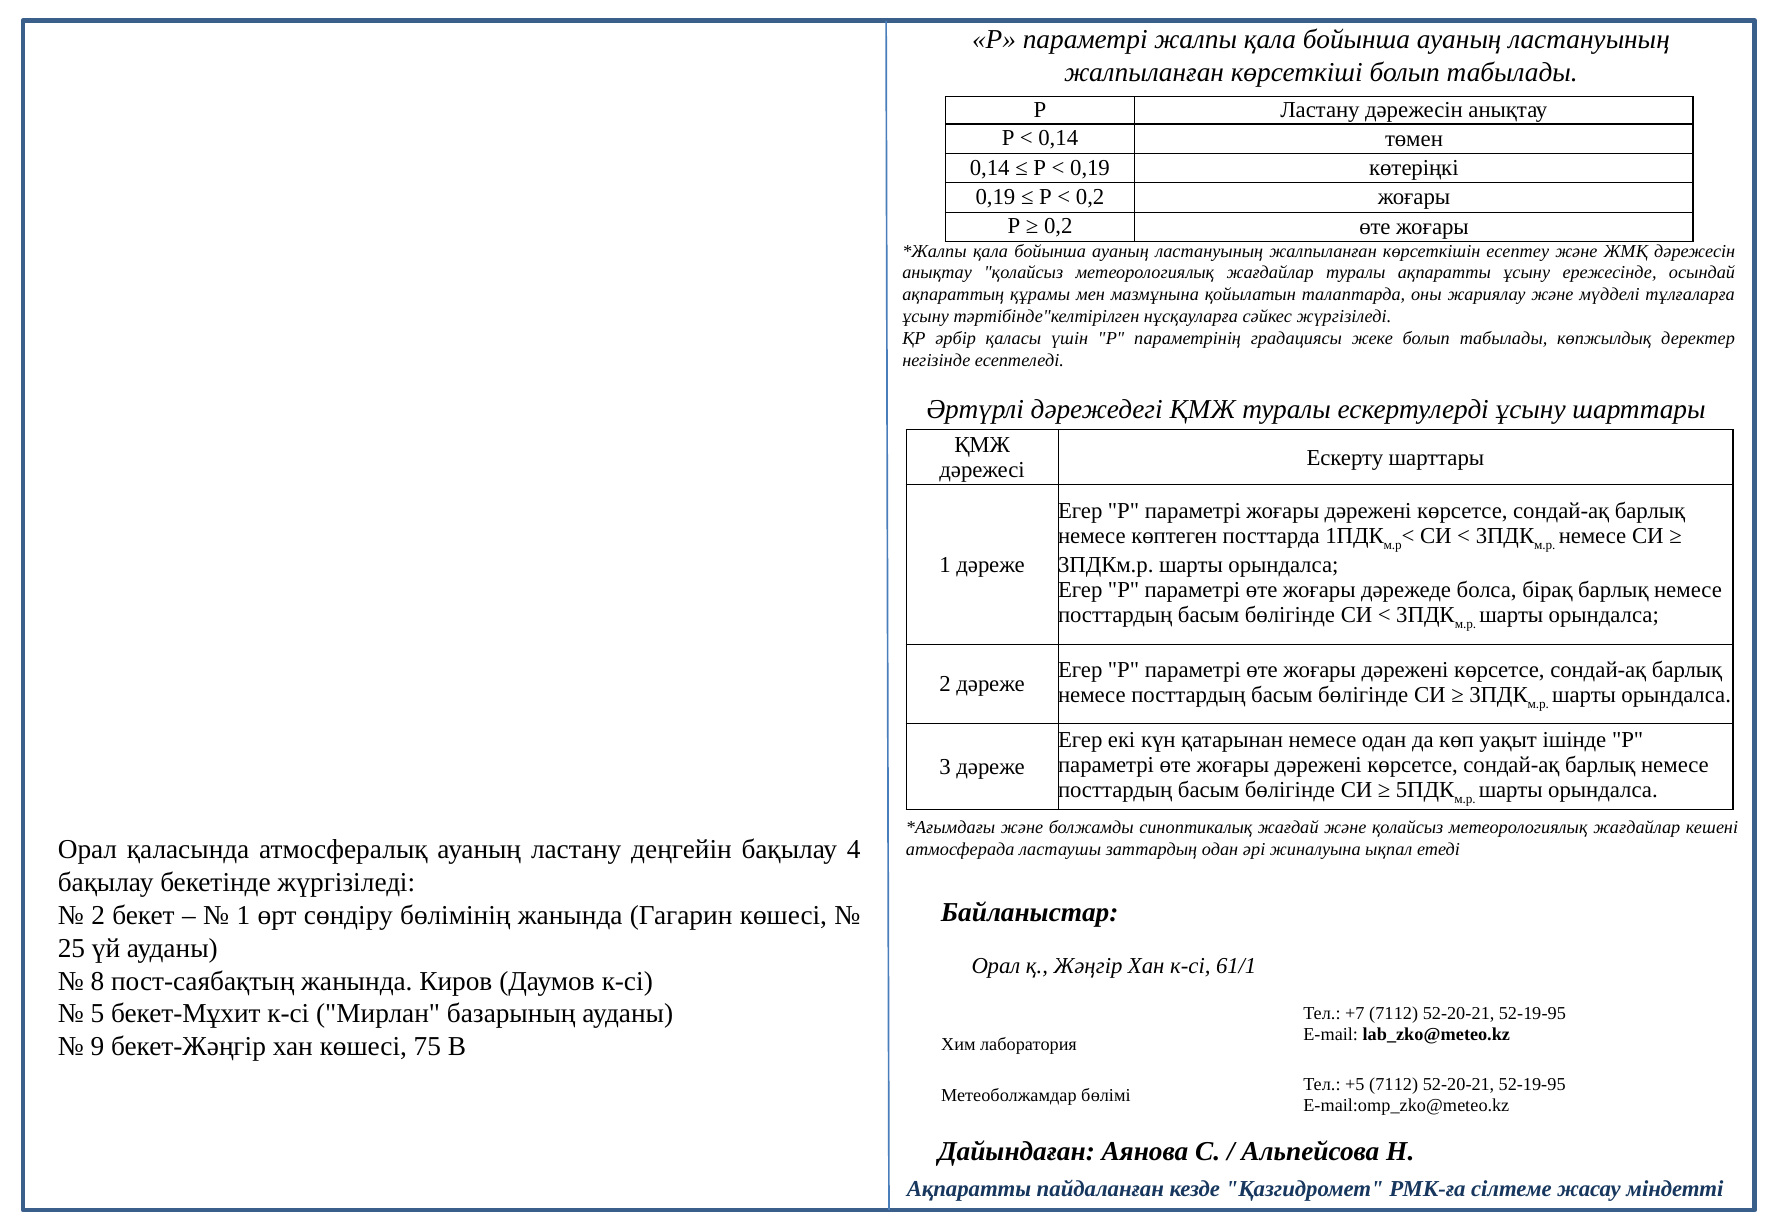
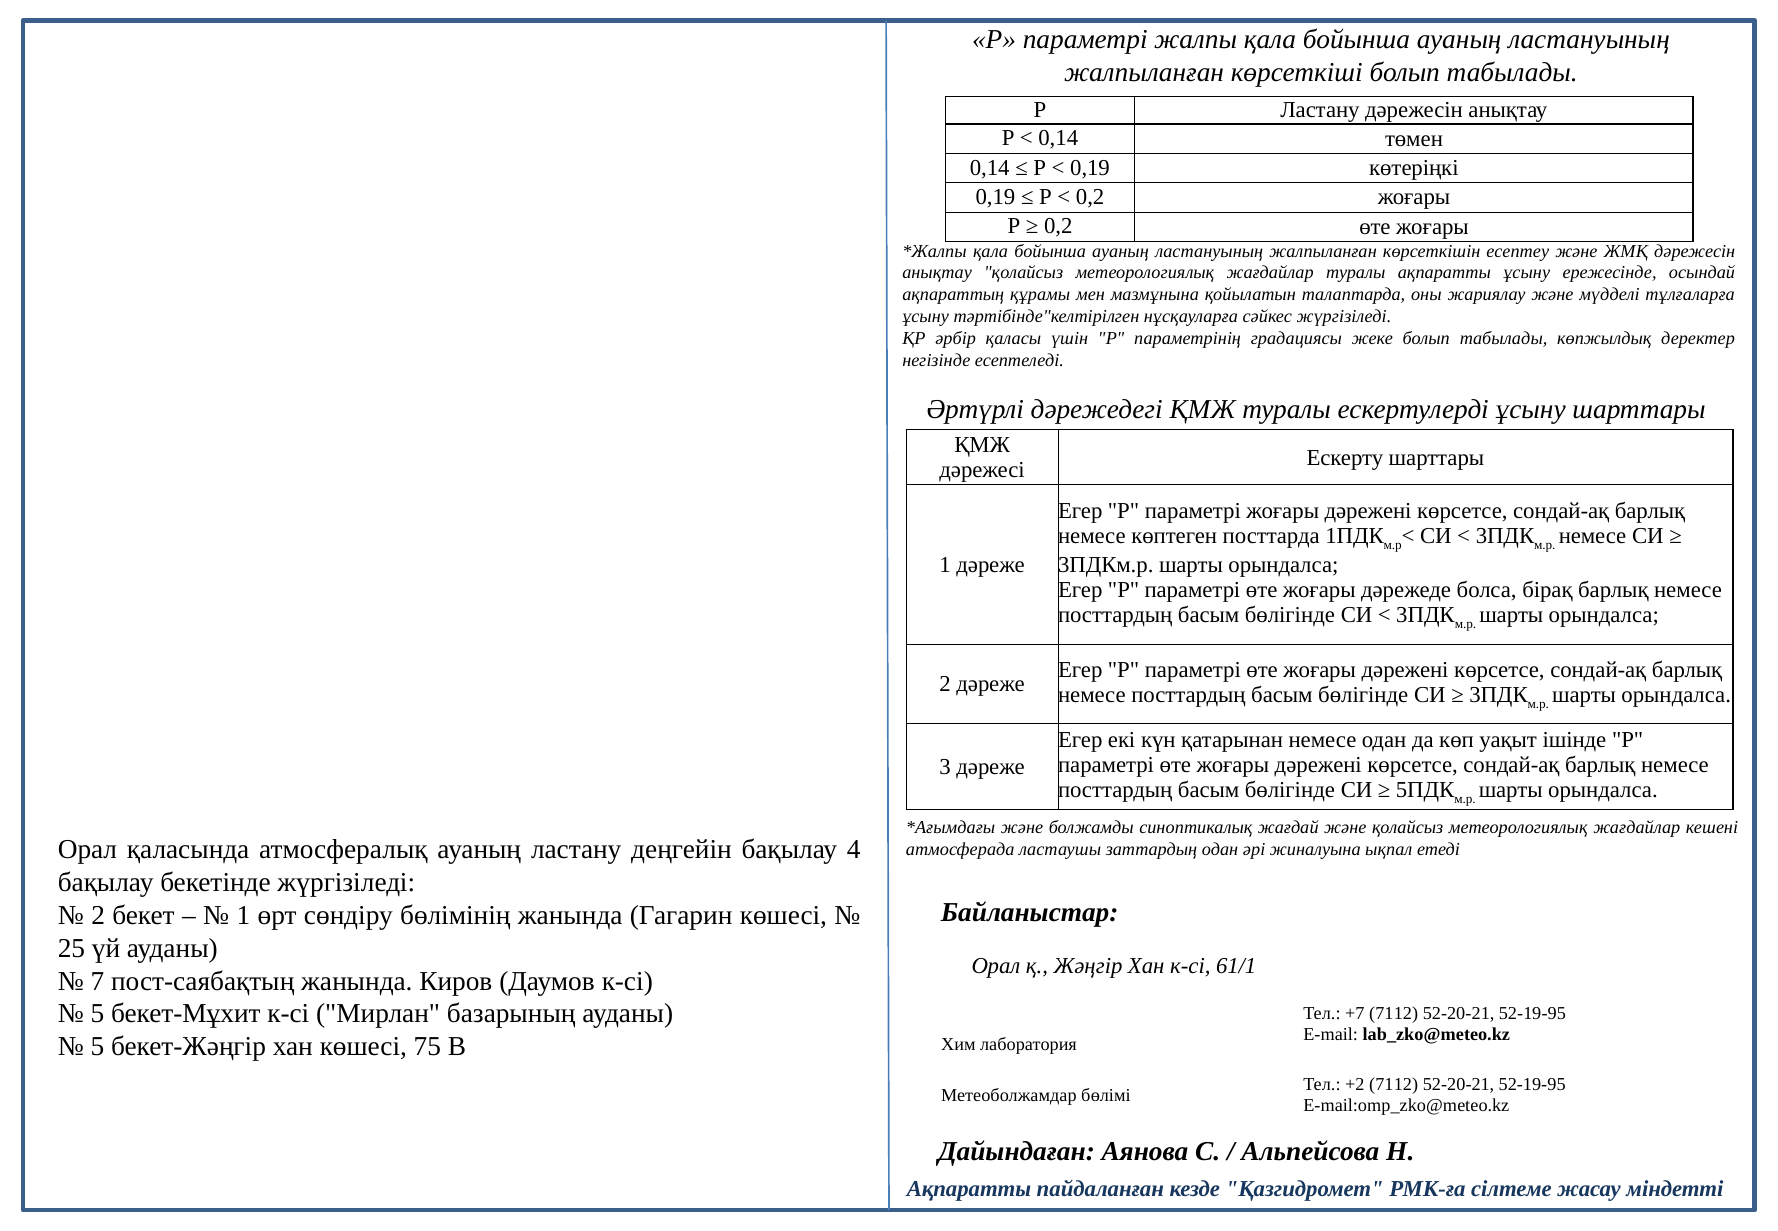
8: 8 -> 7
9 at (97, 1047): 9 -> 5
+5: +5 -> +2
